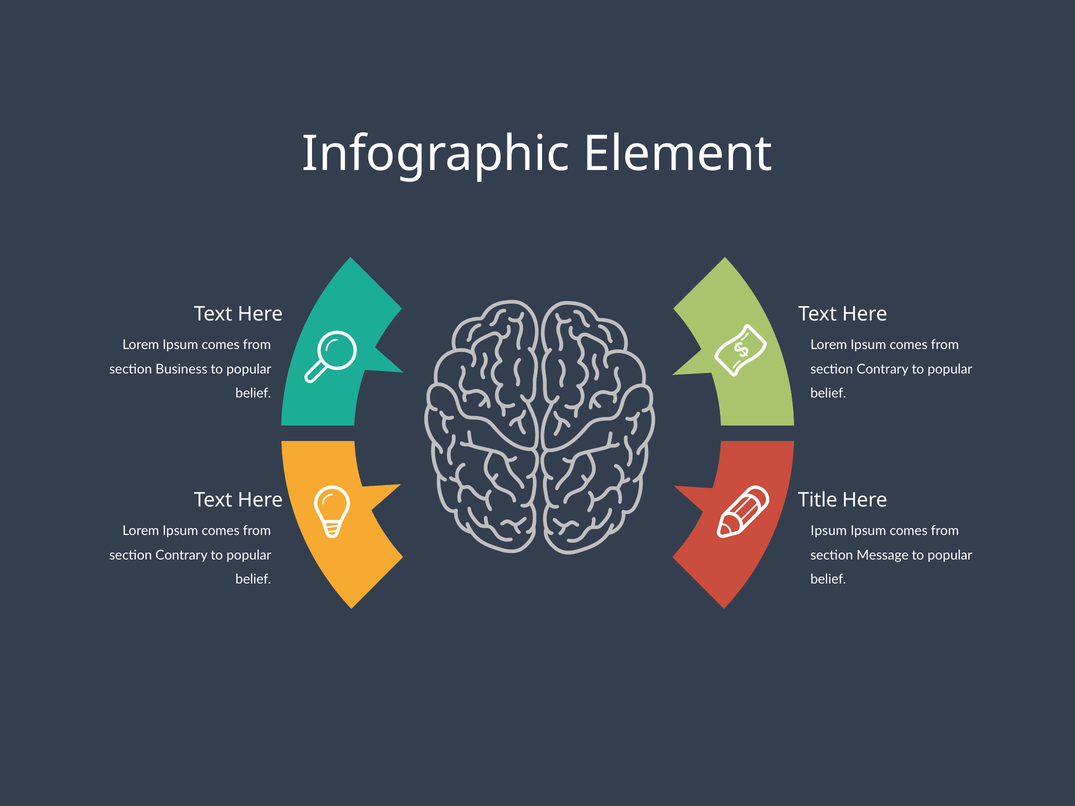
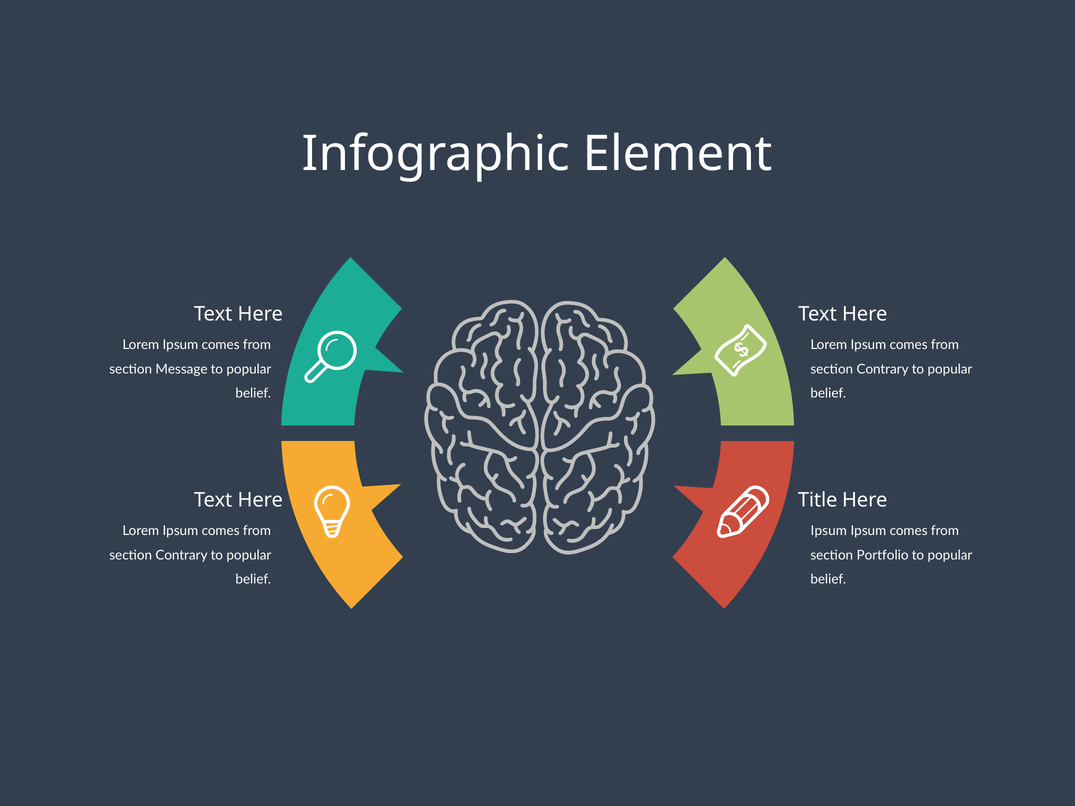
Business: Business -> Message
Message: Message -> Portfolio
